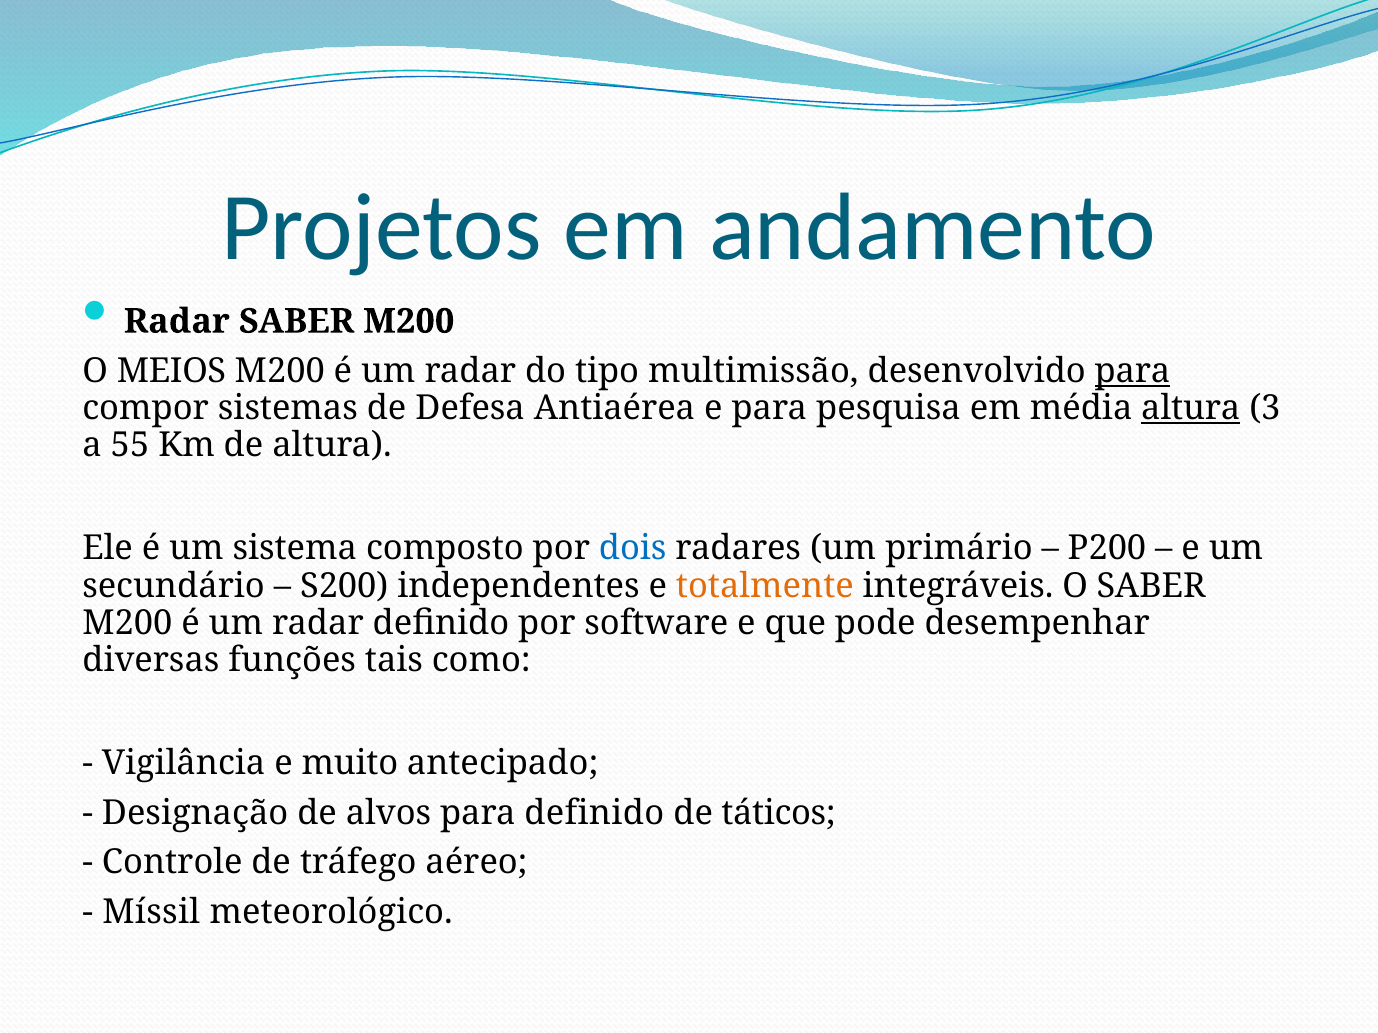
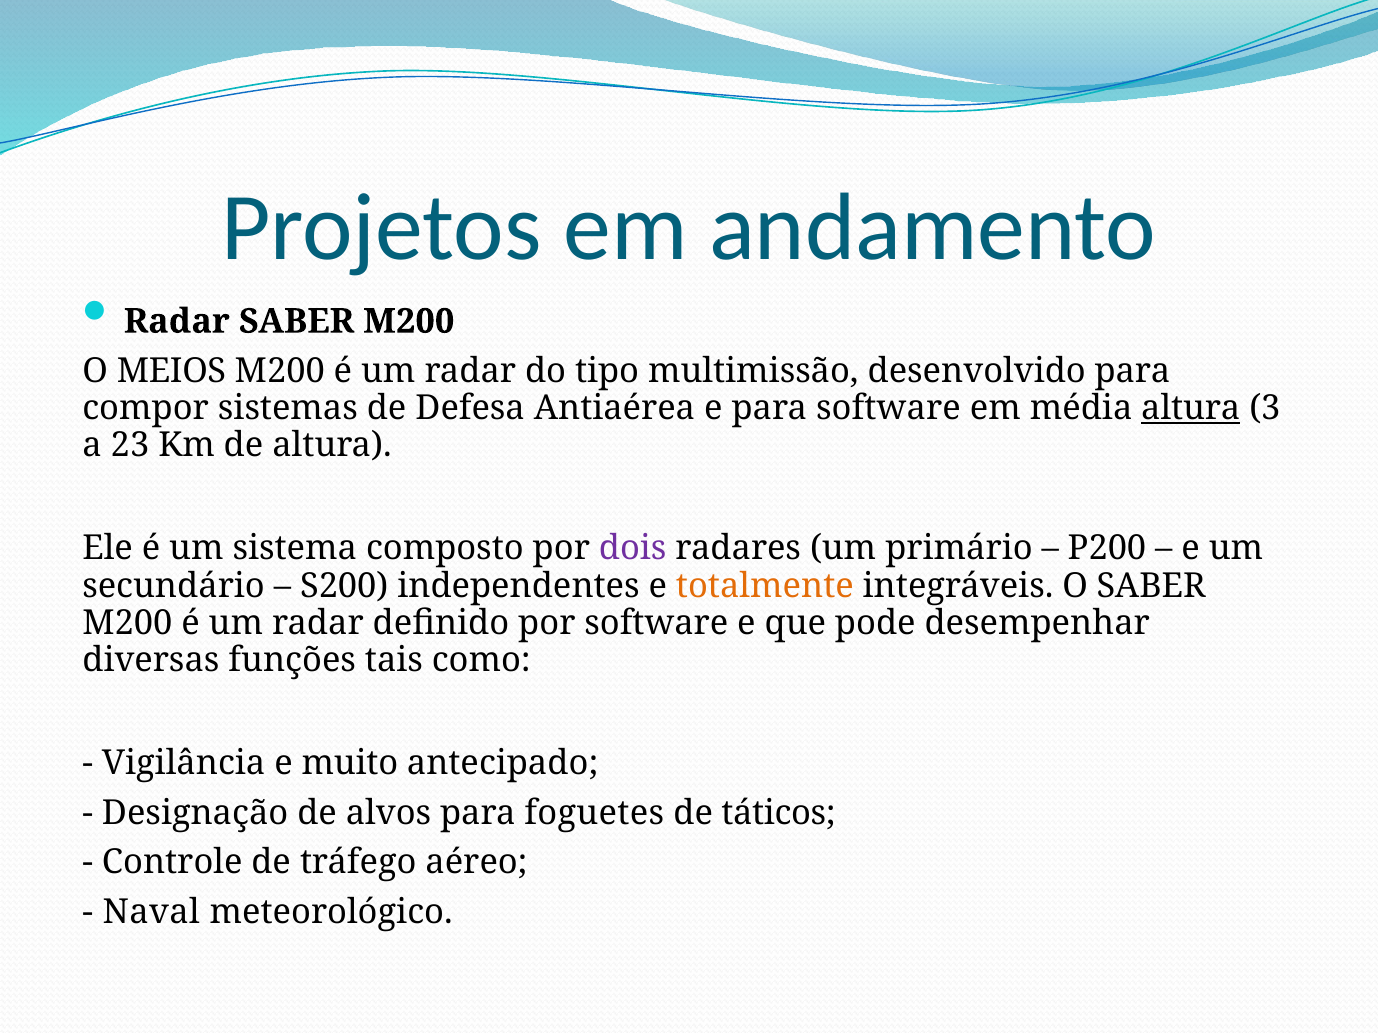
para at (1132, 371) underline: present -> none
para pesquisa: pesquisa -> software
55: 55 -> 23
dois colour: blue -> purple
para definido: definido -> foguetes
Míssil: Míssil -> Naval
